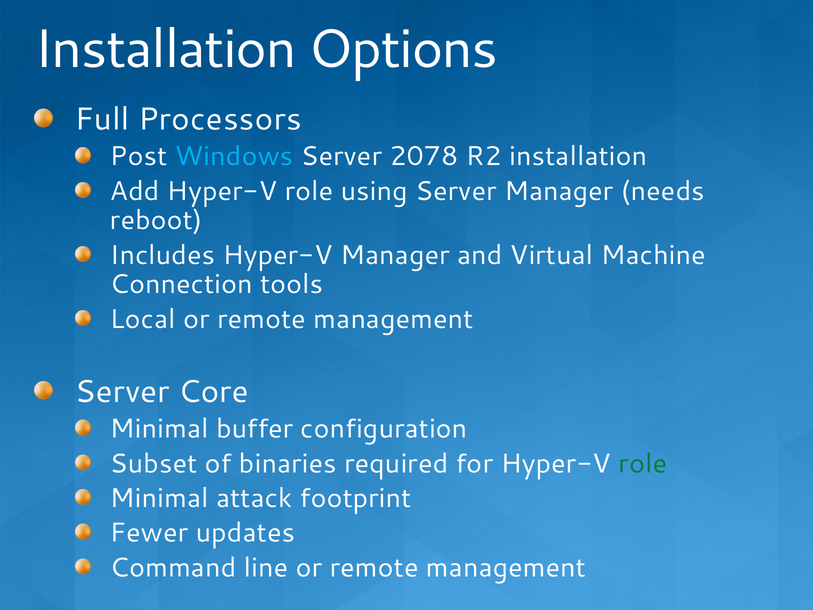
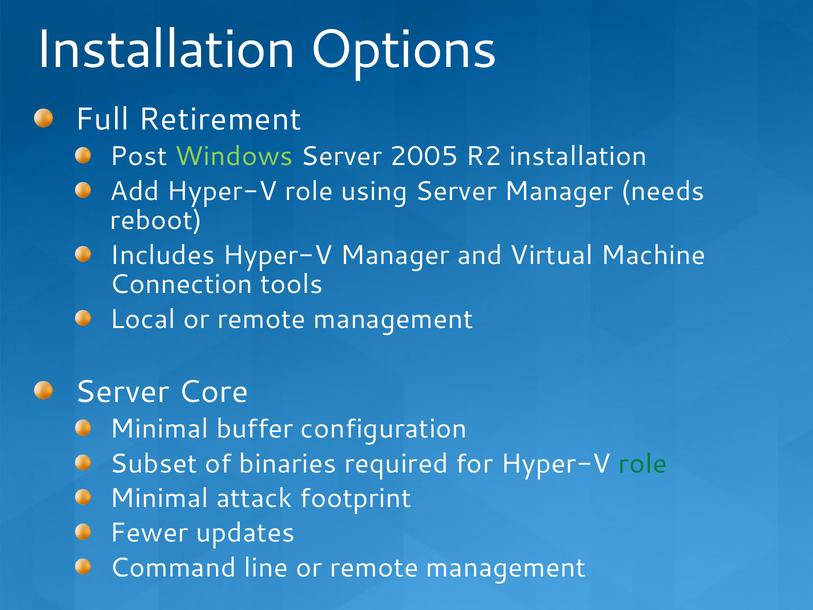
Processors: Processors -> Retirement
Windows colour: light blue -> light green
2078: 2078 -> 2005
